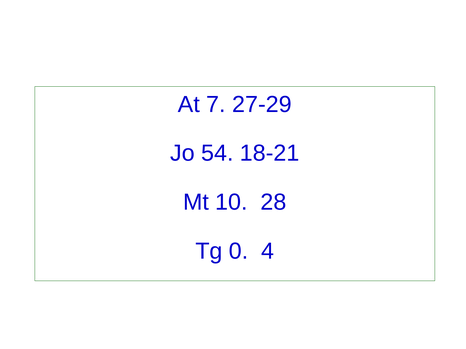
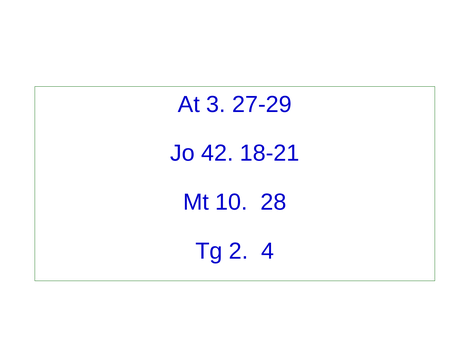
7: 7 -> 3
54: 54 -> 42
0: 0 -> 2
